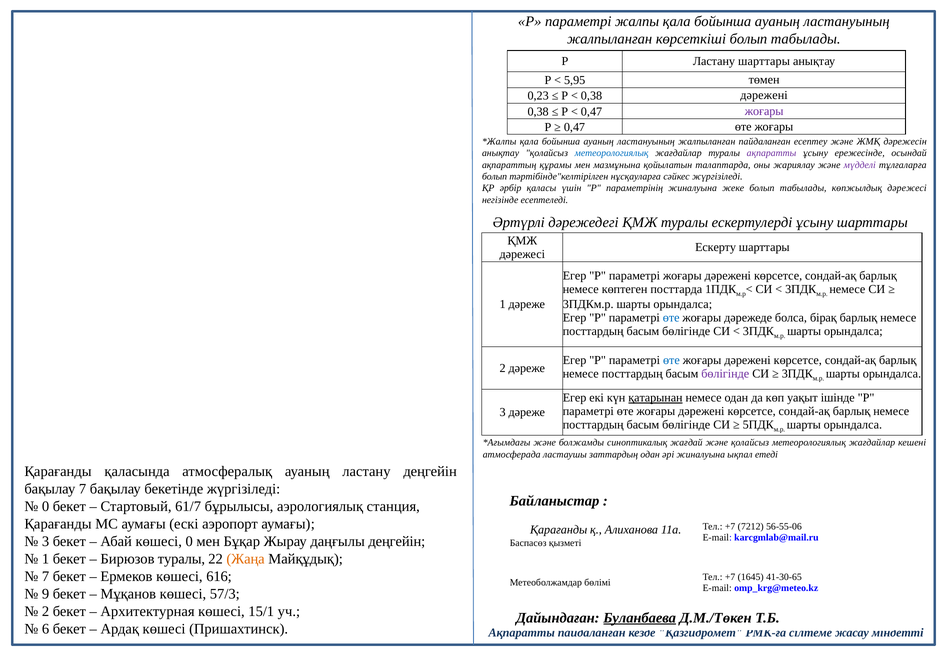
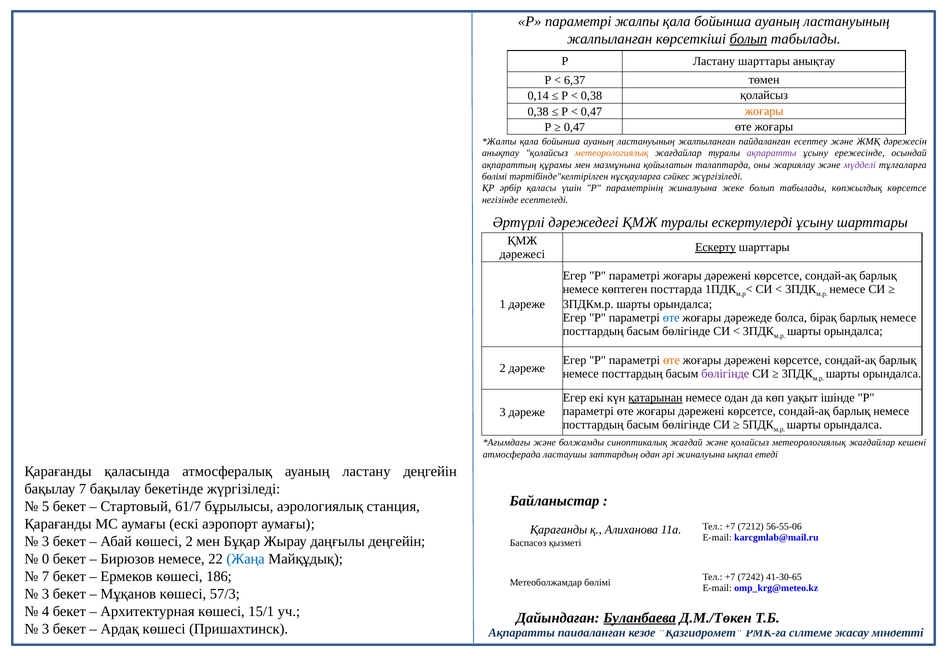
болып at (748, 39) underline: none -> present
5,95: 5,95 -> 6,37
0,23: 0,23 -> 0,14
0,38 дәрежені: дәрежені -> қолайсыз
жоғары at (764, 111) colour: purple -> orange
метеорологиялық at (612, 153) colour: blue -> orange
болып at (495, 176): болып -> бөлімі
көпжылдық дәрежесі: дәрежесі -> көрсетсе
Ескерту underline: none -> present
өте at (671, 360) colour: blue -> orange
0 at (46, 506): 0 -> 5
көшесі 0: 0 -> 2
1 at (46, 559): 1 -> 0
Бирюзов туралы: туралы -> немесе
Жаңа colour: orange -> blue
616: 616 -> 186
1645: 1645 -> 7242
9 at (46, 594): 9 -> 3
2 at (46, 611): 2 -> 4
6 at (46, 628): 6 -> 3
